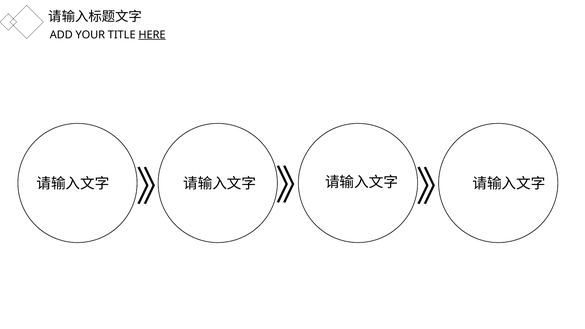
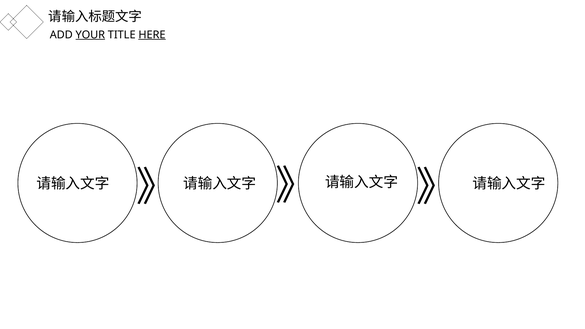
YOUR underline: none -> present
